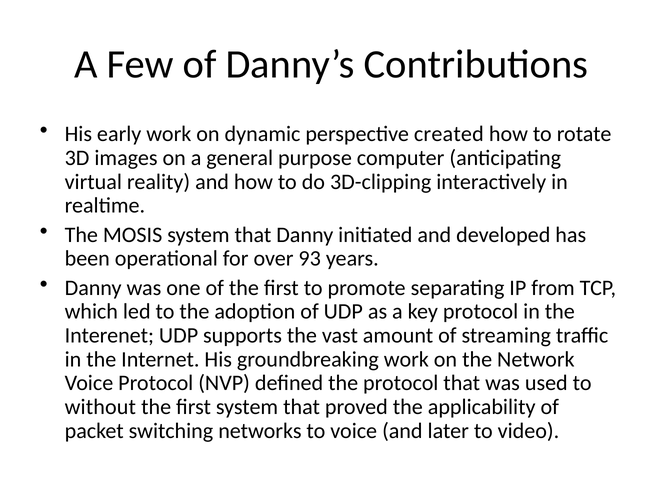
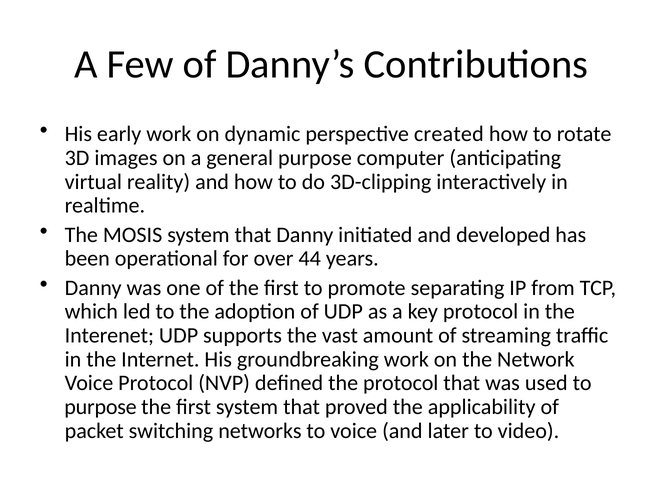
93: 93 -> 44
without at (100, 407): without -> purpose
